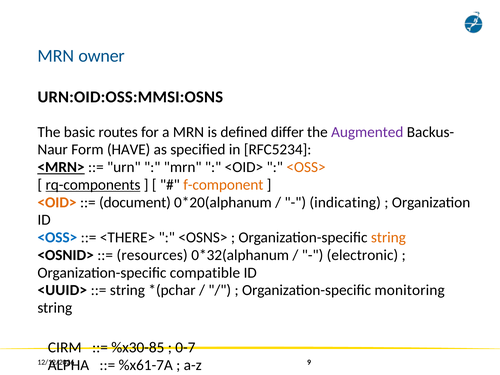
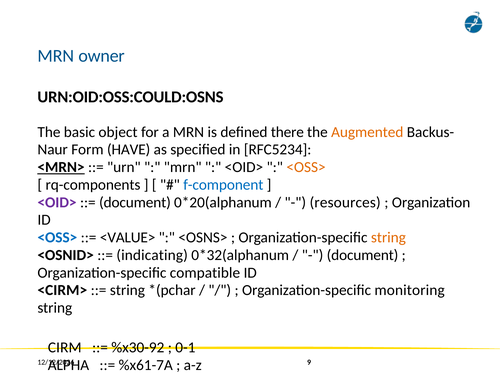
URN:OID:OSS:MMSI:OSNS: URN:OID:OSS:MMSI:OSNS -> URN:OID:OSS:COULD:OSNS
routes: routes -> object
differ: differ -> there
Augmented colour: purple -> orange
rq-components underline: present -> none
f-component colour: orange -> blue
<OID> at (57, 202) colour: orange -> purple
indicating: indicating -> resources
<THERE>: <THERE> -> <VALUE>
resources: resources -> indicating
electronic at (362, 255): electronic -> document
<UUID>: <UUID> -> <CIRM>
%x30-85: %x30-85 -> %x30-92
0-7: 0-7 -> 0-1
